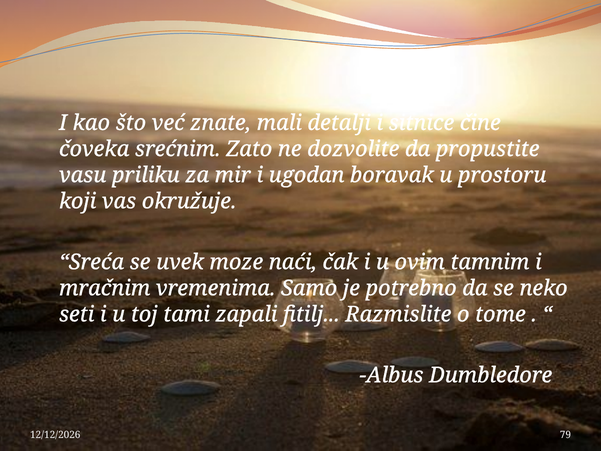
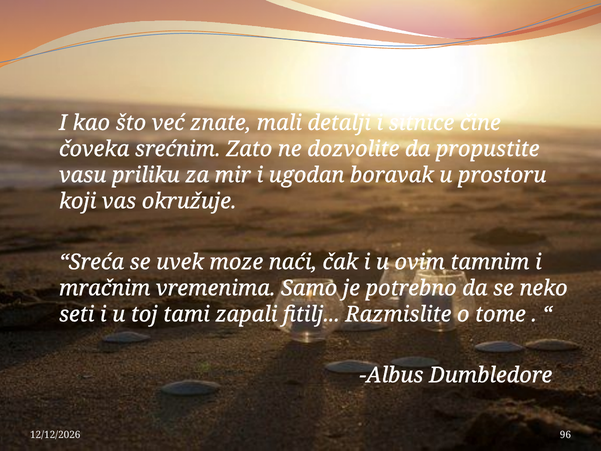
79: 79 -> 96
